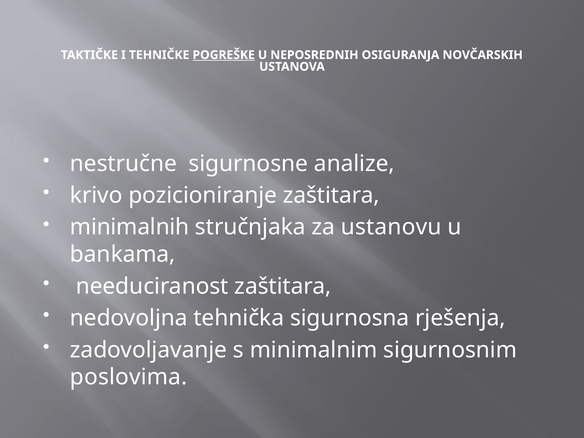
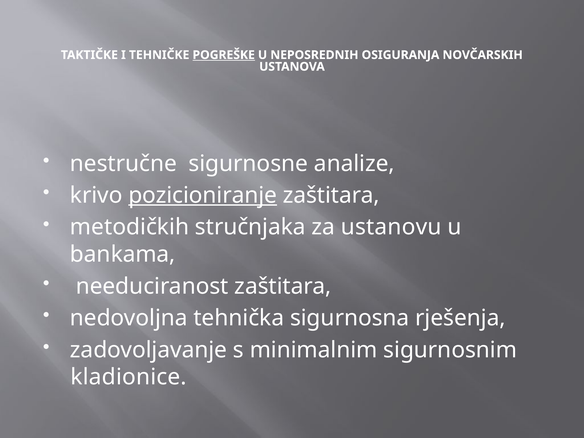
pozicioniranje underline: none -> present
minimalnih: minimalnih -> metodičkih
poslovima: poslovima -> kladionice
